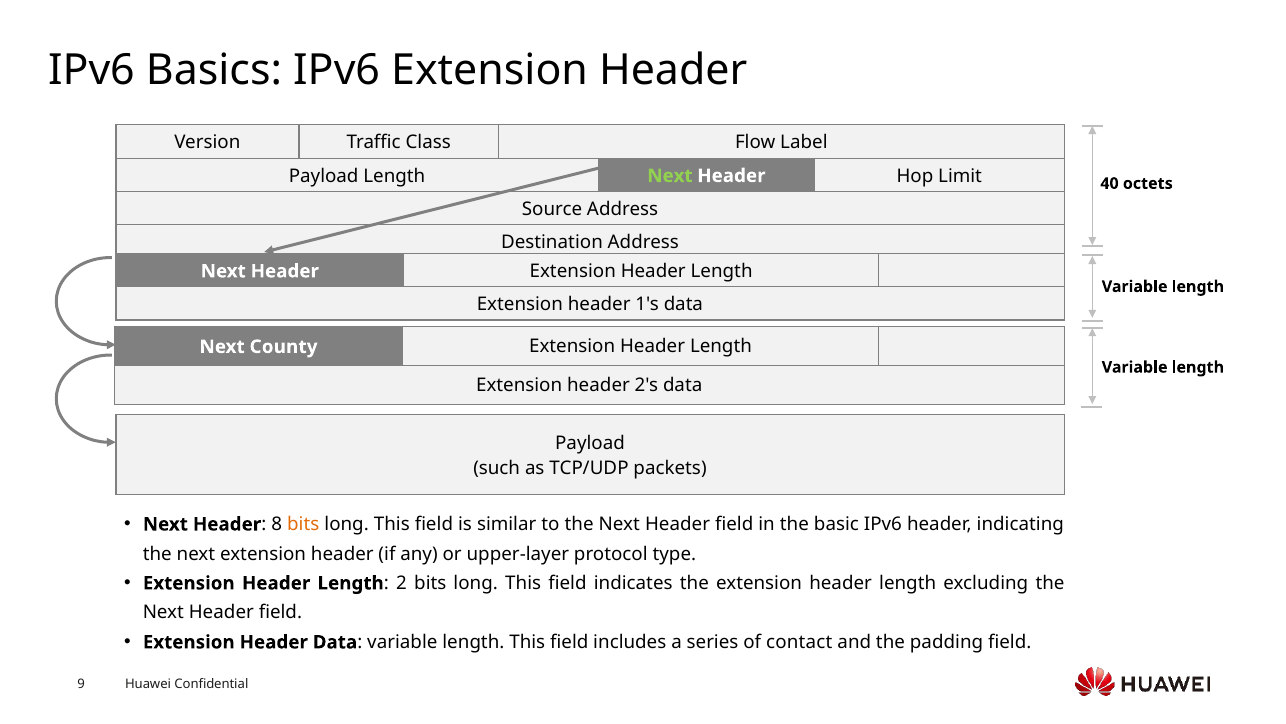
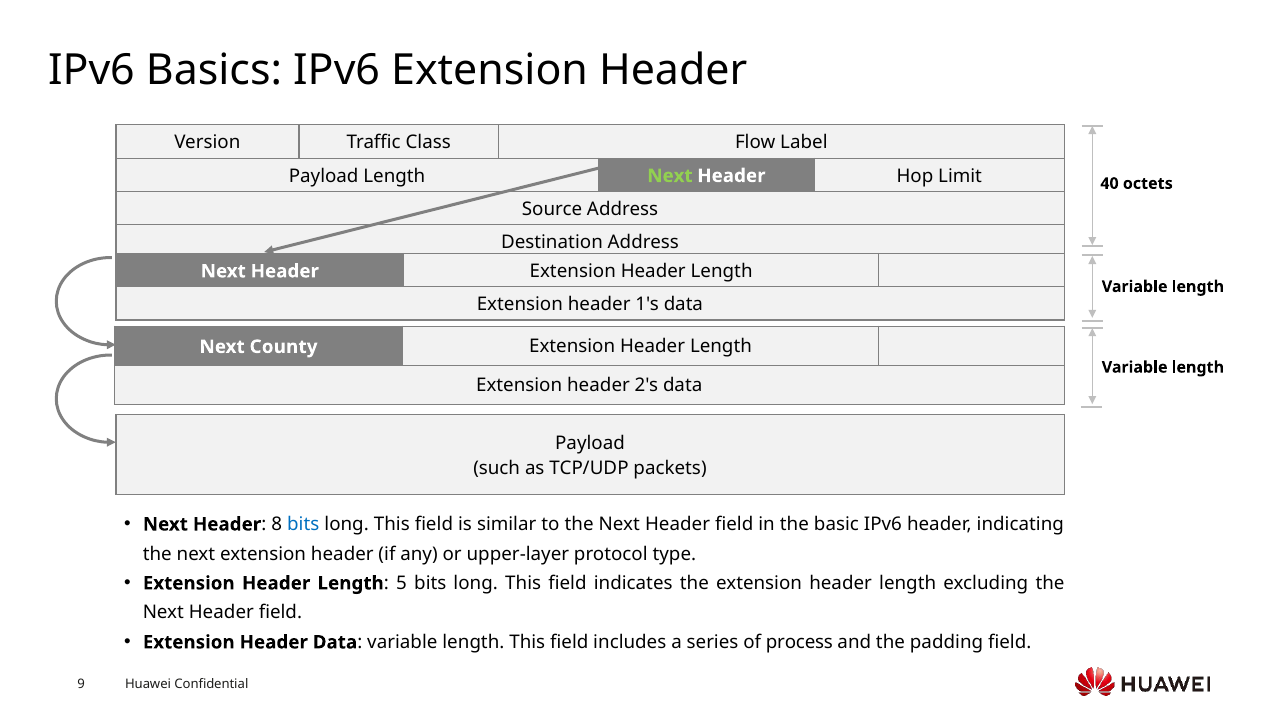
bits at (303, 524) colour: orange -> blue
2: 2 -> 5
contact: contact -> process
